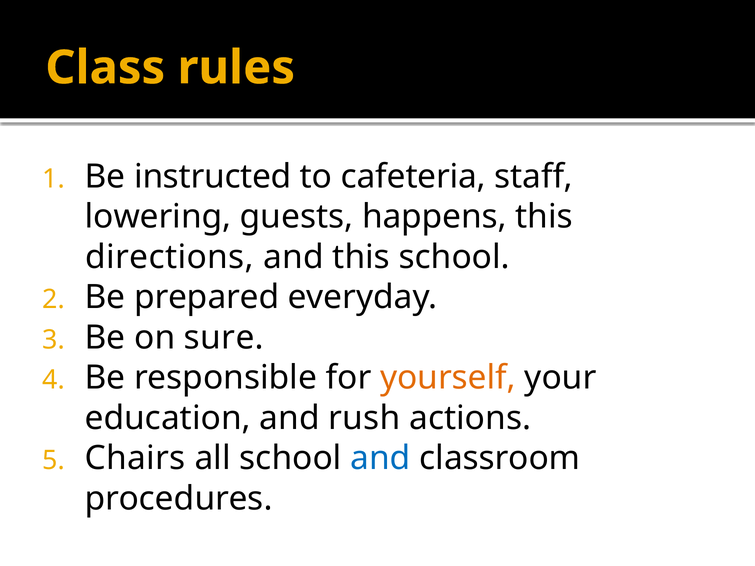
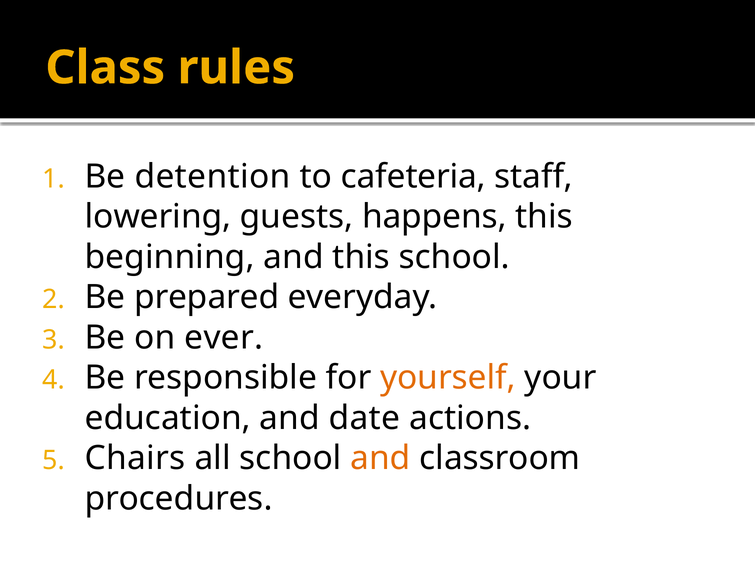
instructed: instructed -> detention
directions: directions -> beginning
sure: sure -> ever
rush: rush -> date
and at (380, 459) colour: blue -> orange
